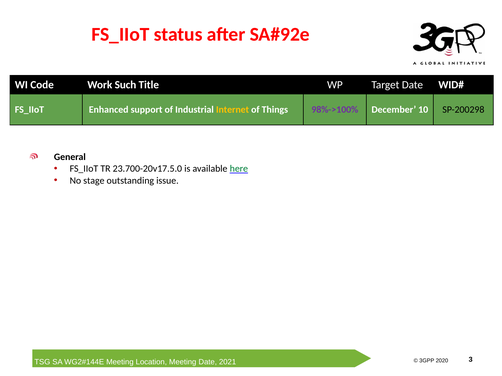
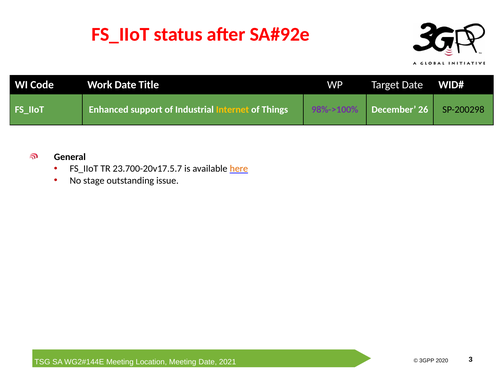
Work Such: Such -> Date
10: 10 -> 26
23.700-20v17.5.0: 23.700-20v17.5.0 -> 23.700-20v17.5.7
here colour: green -> orange
